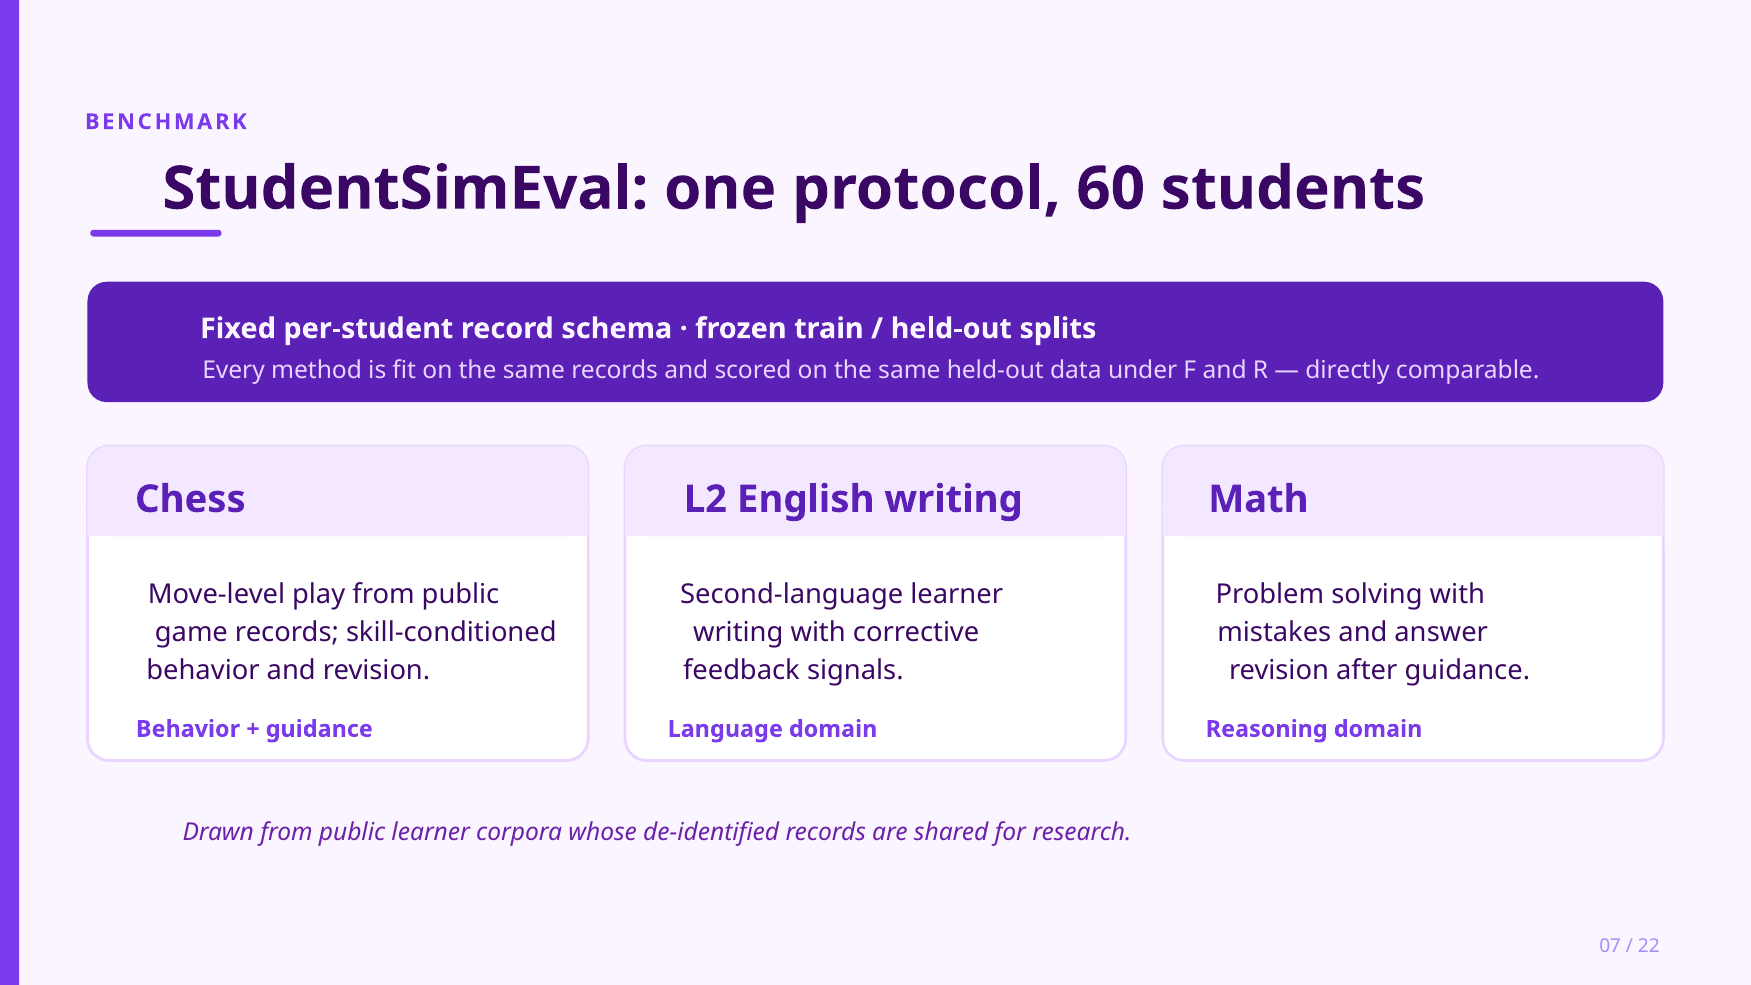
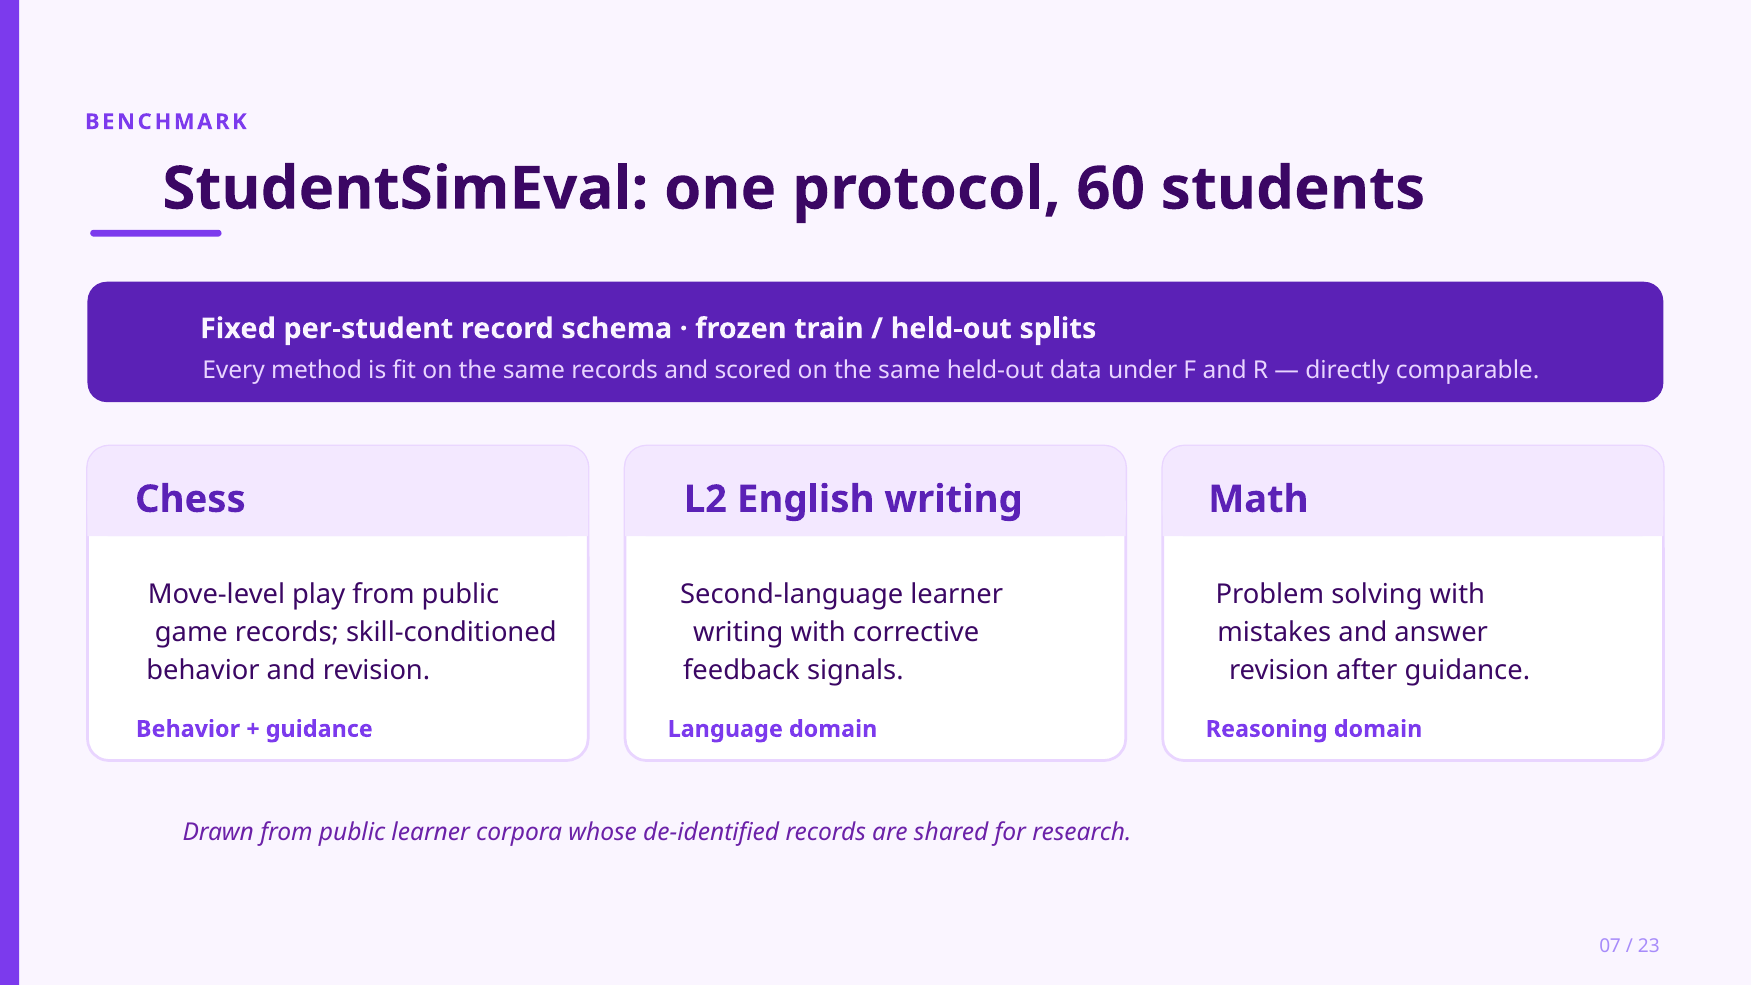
22: 22 -> 23
